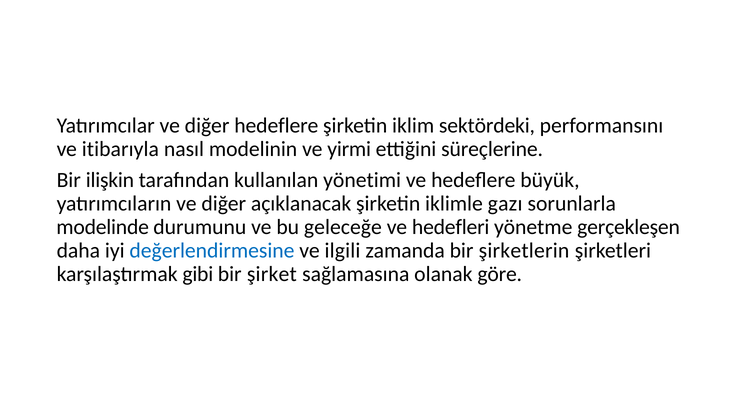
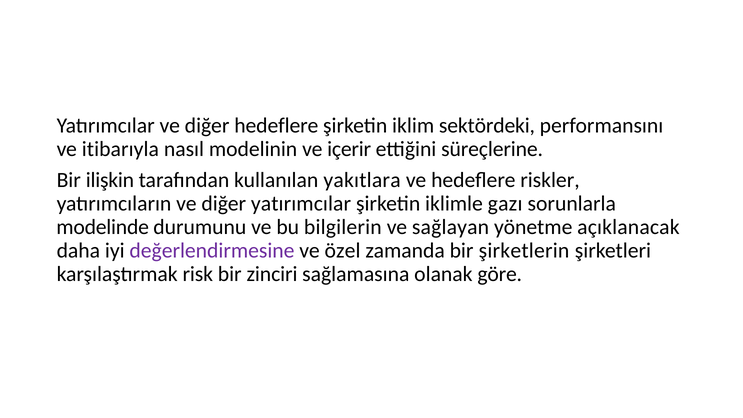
yirmi: yirmi -> içerir
yönetimi: yönetimi -> yakıtlara
büyük: büyük -> riskler
diğer açıklanacak: açıklanacak -> yatırımcılar
geleceğe: geleceğe -> bilgilerin
hedefleri: hedefleri -> sağlayan
gerçekleşen: gerçekleşen -> açıklanacak
değerlendirmesine colour: blue -> purple
ilgili: ilgili -> özel
gibi: gibi -> risk
şirket: şirket -> zinciri
